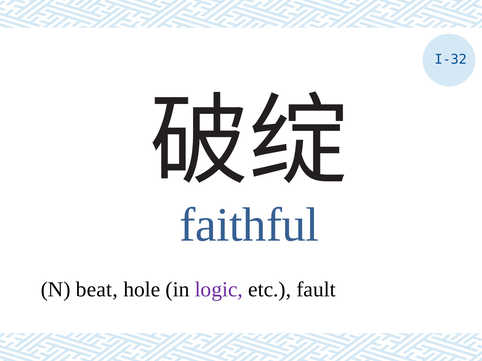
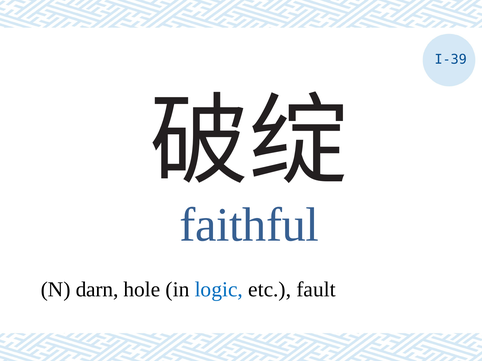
I-32: I-32 -> I-39
beat: beat -> darn
logic colour: purple -> blue
